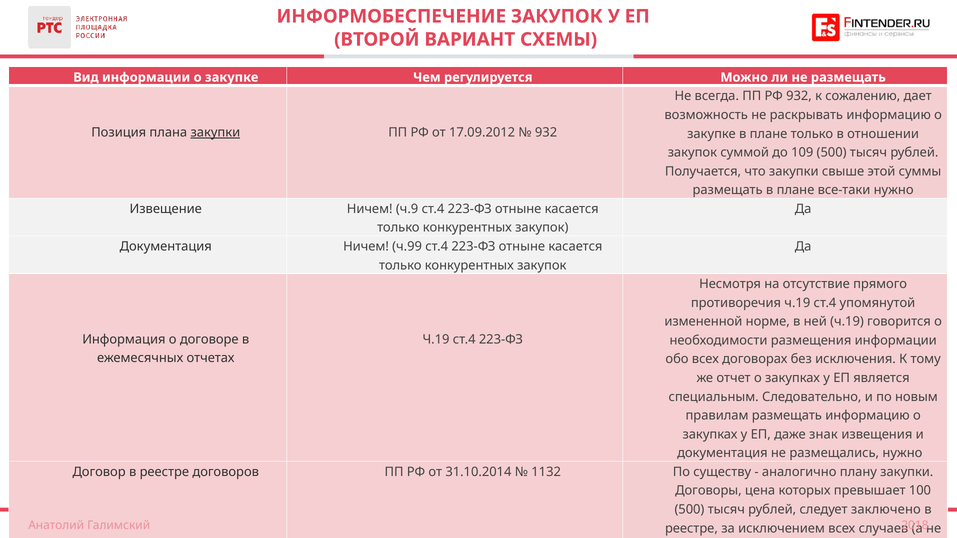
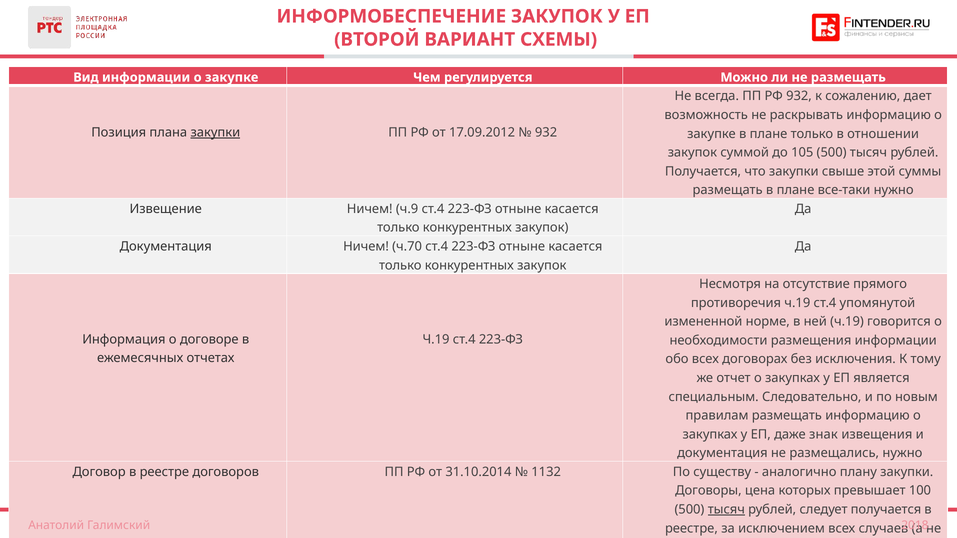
109: 109 -> 105
ч.99: ч.99 -> ч.70
тысяч at (726, 510) underline: none -> present
следует заключено: заключено -> получается
